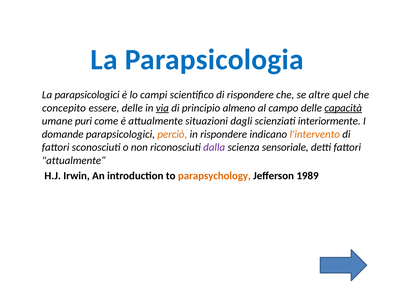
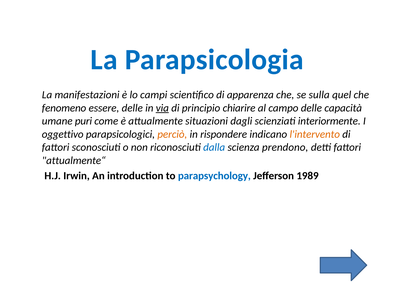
La parapsicologici: parapsicologici -> manifestazioni
di rispondere: rispondere -> apparenza
altre: altre -> sulla
concepito: concepito -> fenomeno
almeno: almeno -> chiarire
capacità underline: present -> none
domande: domande -> oggettivo
dalla colour: purple -> blue
sensoriale: sensoriale -> prendono
parapsychology colour: orange -> blue
